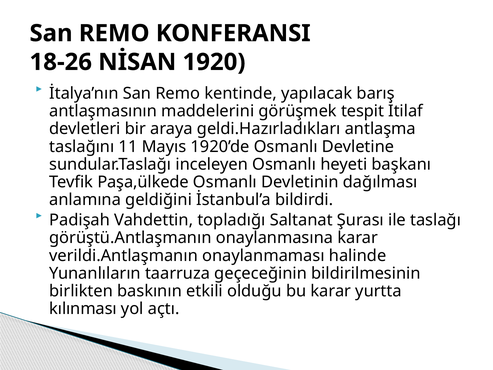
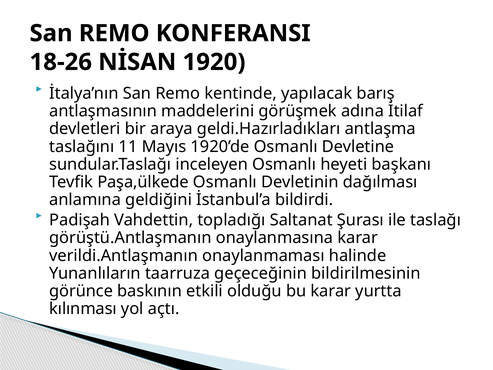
tespit: tespit -> adına
birlikten: birlikten -> görünce
